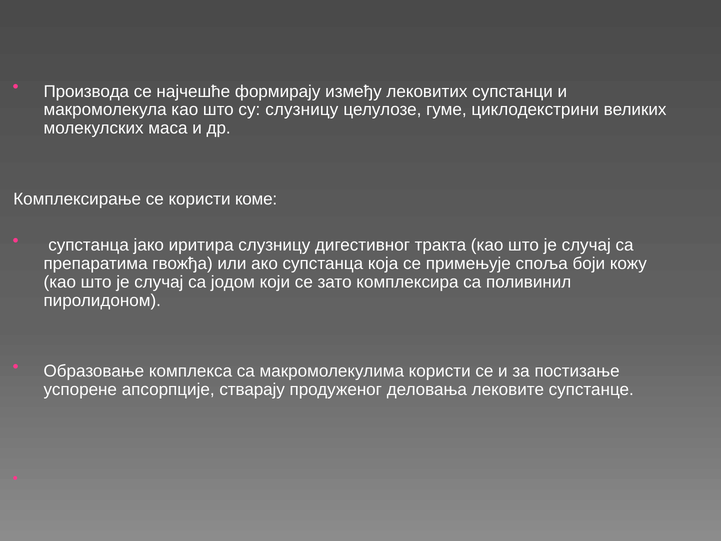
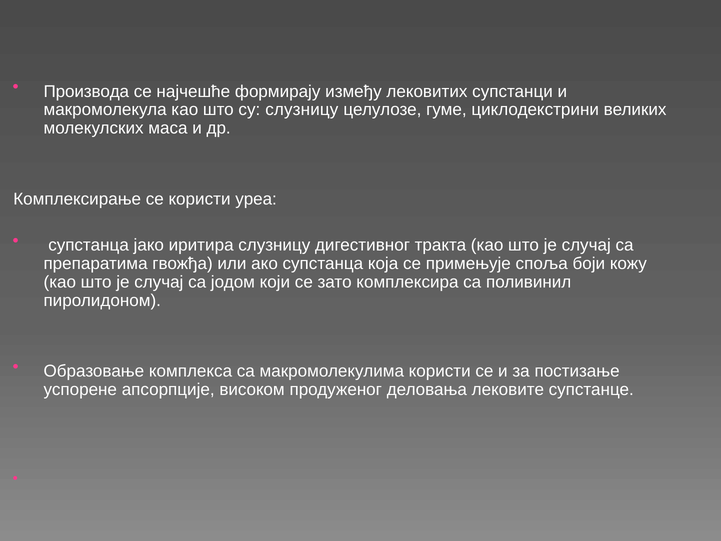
коме: коме -> уреа
стварају: стварају -> високом
